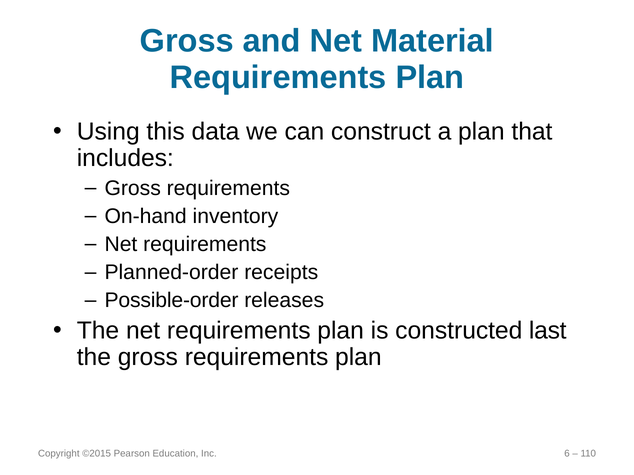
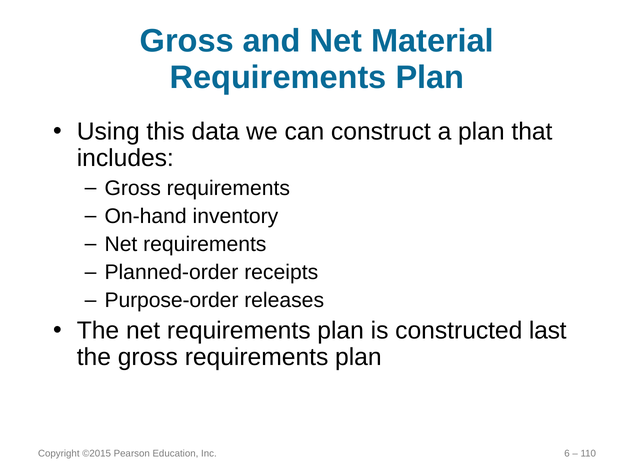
Possible-order: Possible-order -> Purpose-order
